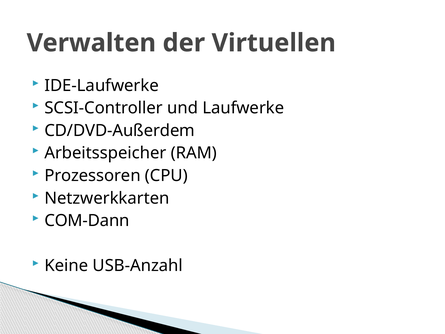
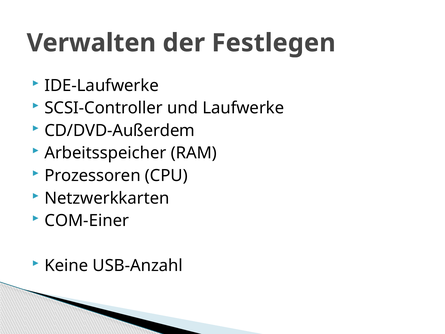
Virtuellen: Virtuellen -> Festlegen
COM-Dann: COM-Dann -> COM-Einer
